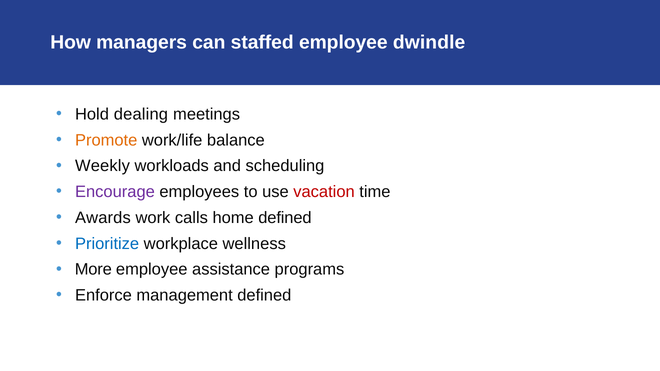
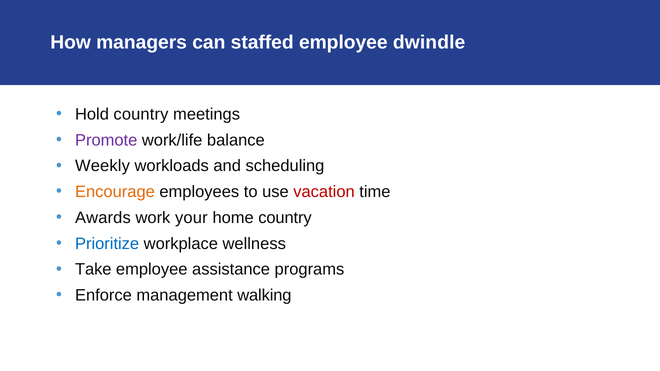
Hold dealing: dealing -> country
Promote colour: orange -> purple
Encourage colour: purple -> orange
calls: calls -> your
home defined: defined -> country
More: More -> Take
management defined: defined -> walking
